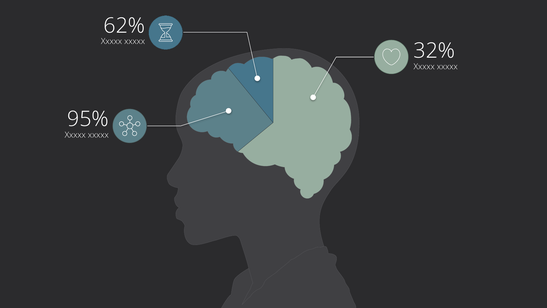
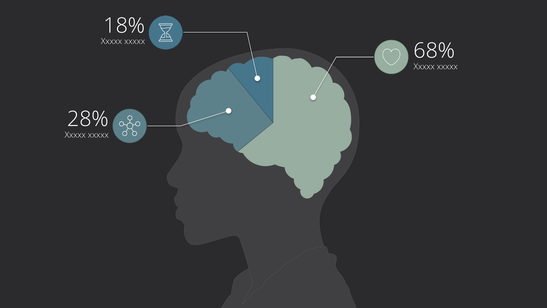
62%: 62% -> 18%
32%: 32% -> 68%
95%: 95% -> 28%
